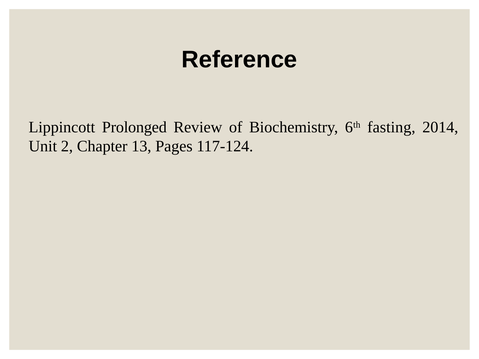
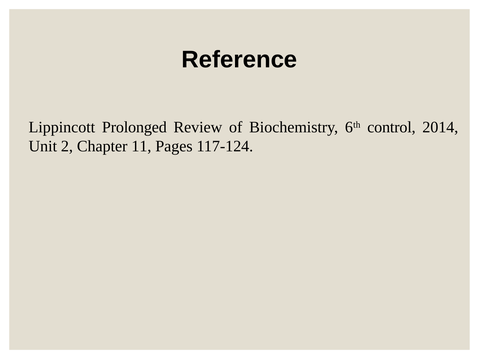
fasting: fasting -> control
13: 13 -> 11
